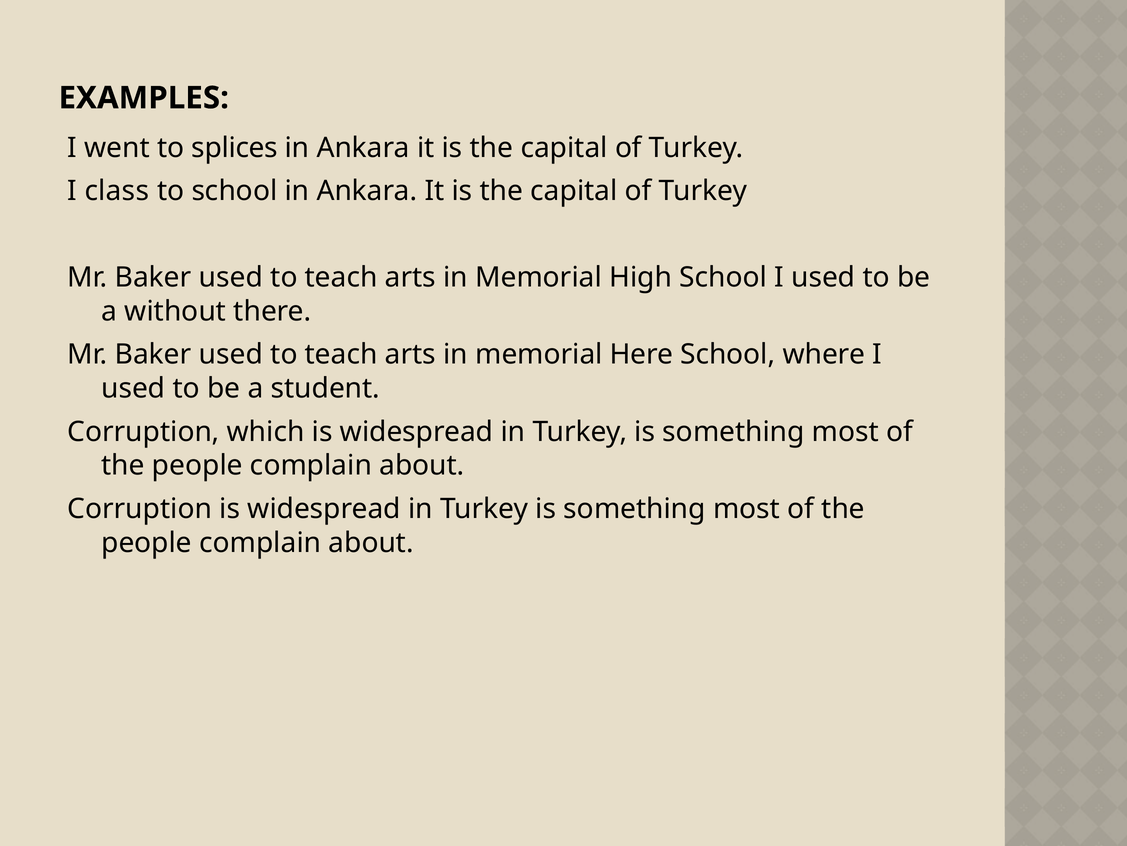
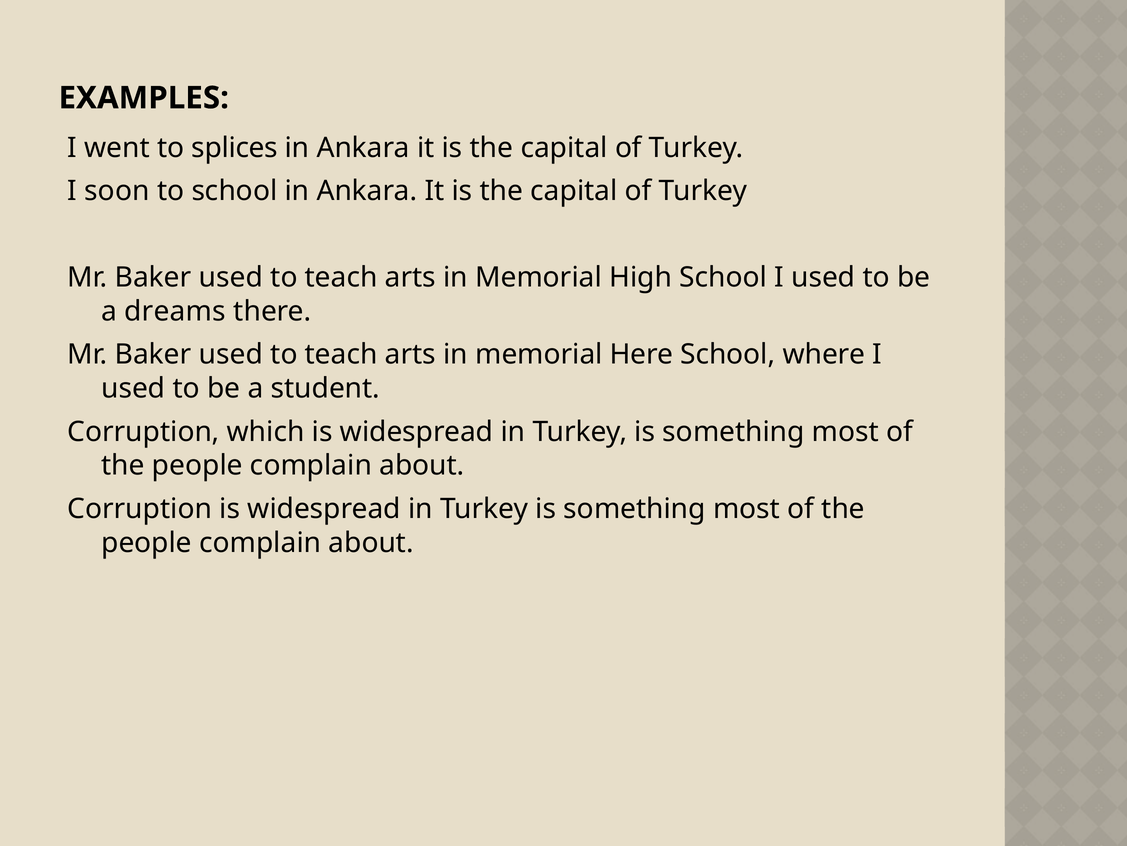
class: class -> soon
without: without -> dreams
